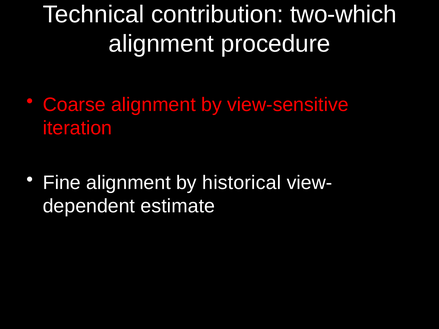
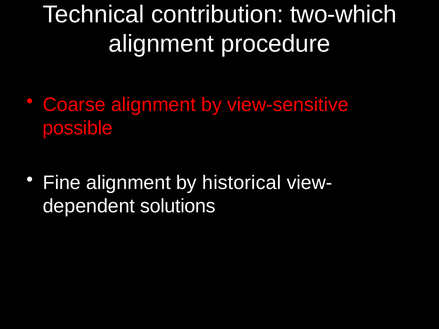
iteration: iteration -> possible
estimate: estimate -> solutions
